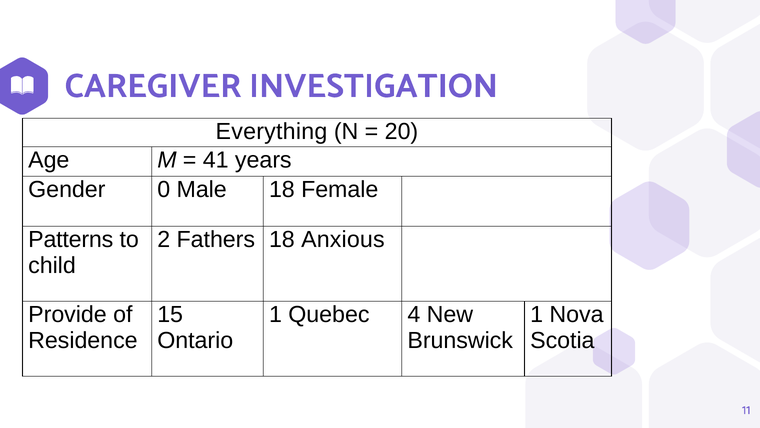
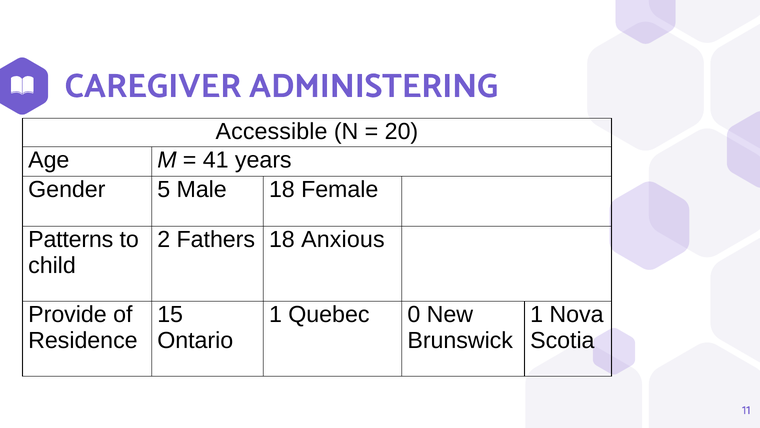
INVESTIGATION: INVESTIGATION -> ADMINISTERING
Everything: Everything -> Accessible
0: 0 -> 5
4: 4 -> 0
